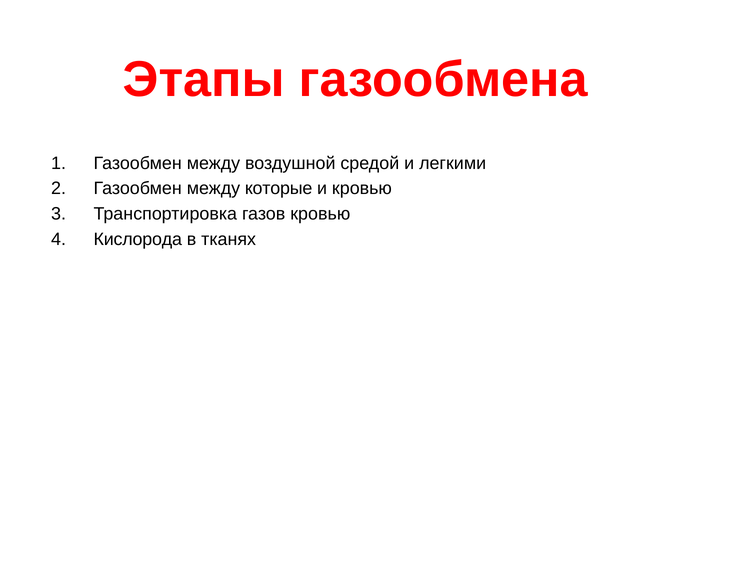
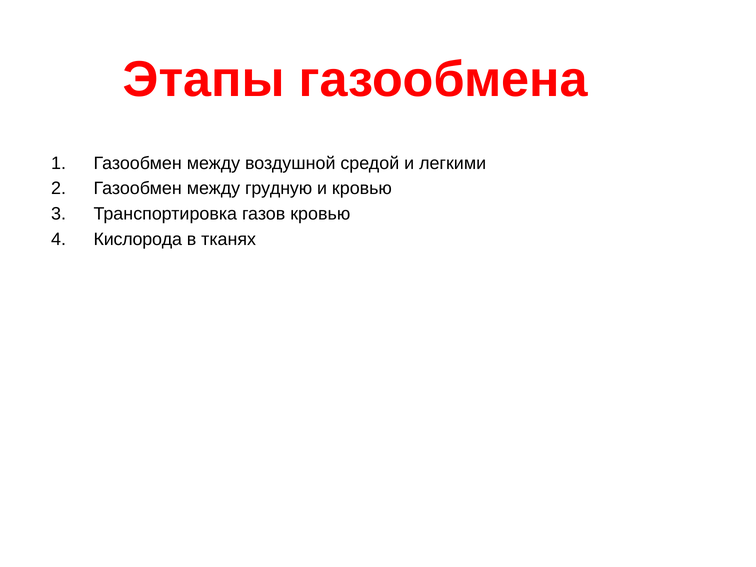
которые: которые -> грудную
